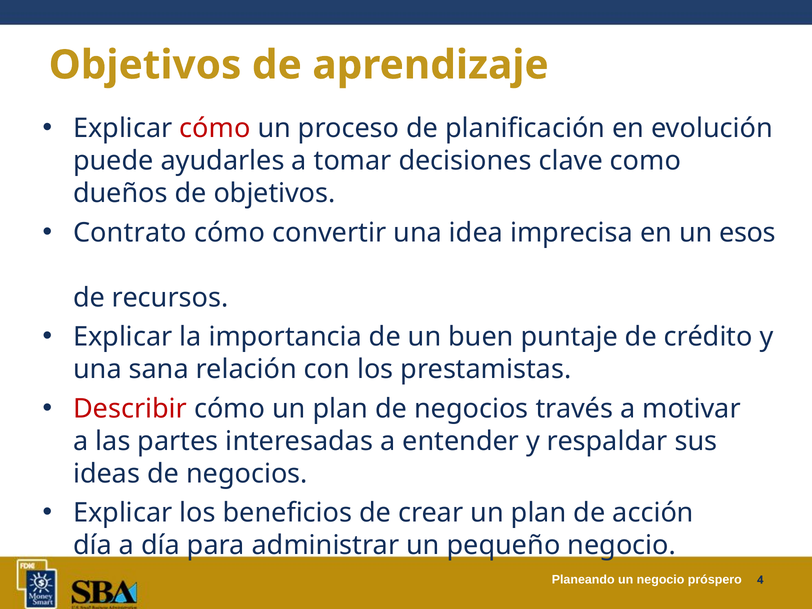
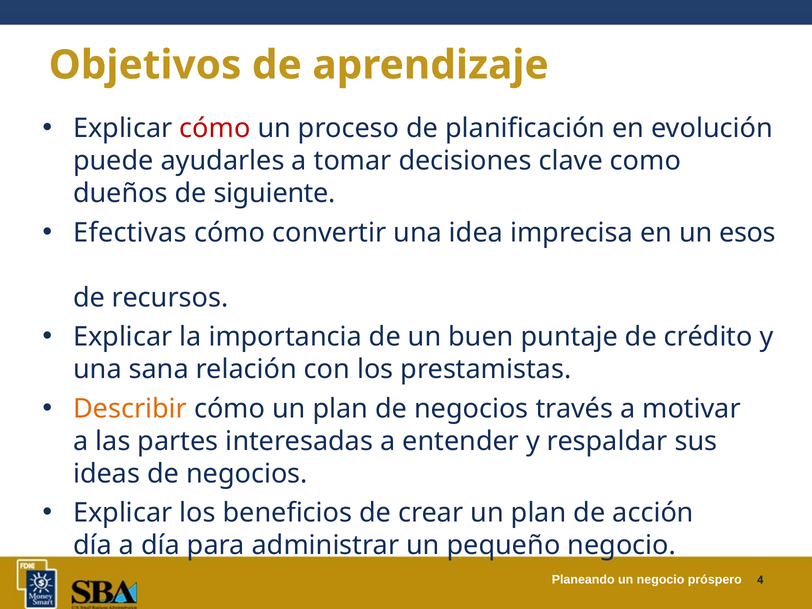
de objetivos: objetivos -> siguiente
Contrato: Contrato -> Efectivas
Describir colour: red -> orange
